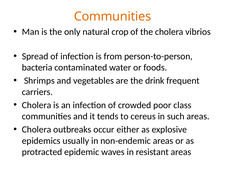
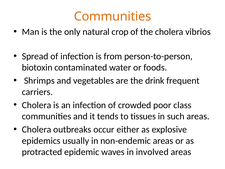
bacteria: bacteria -> biotoxin
cereus: cereus -> tissues
resistant: resistant -> involved
